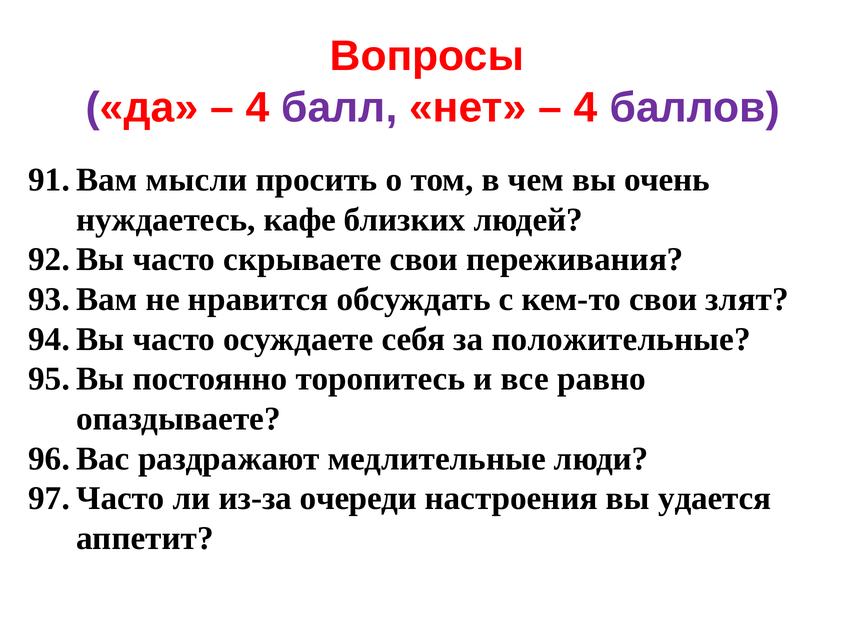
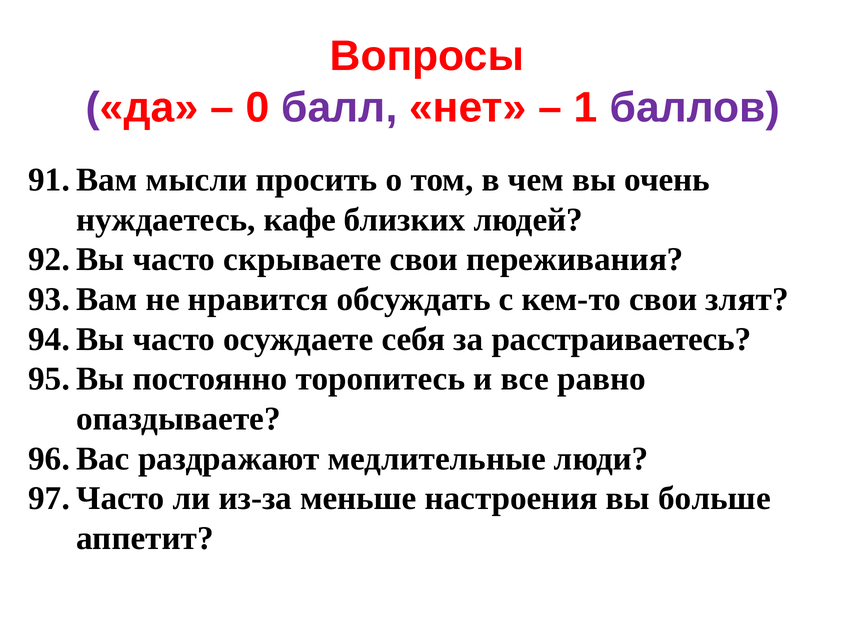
4 at (257, 108): 4 -> 0
4 at (586, 108): 4 -> 1
положительные: положительные -> расстраиваетесь
очереди: очереди -> меньше
удается: удается -> больше
